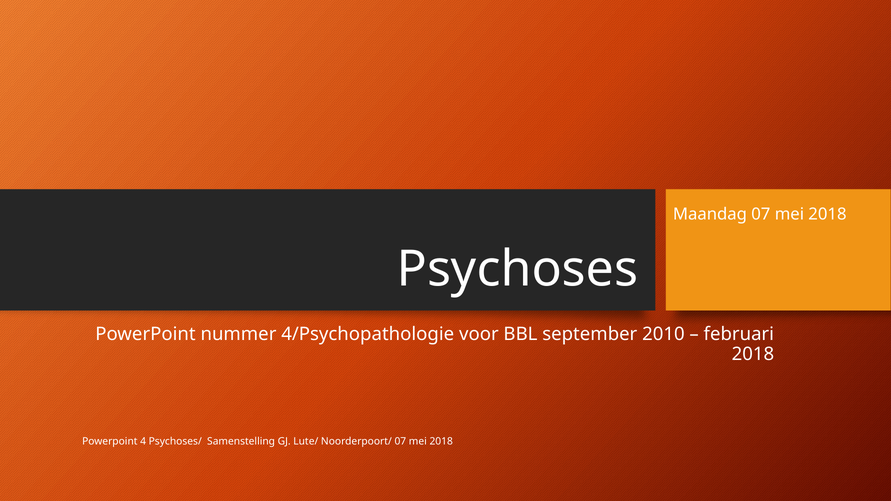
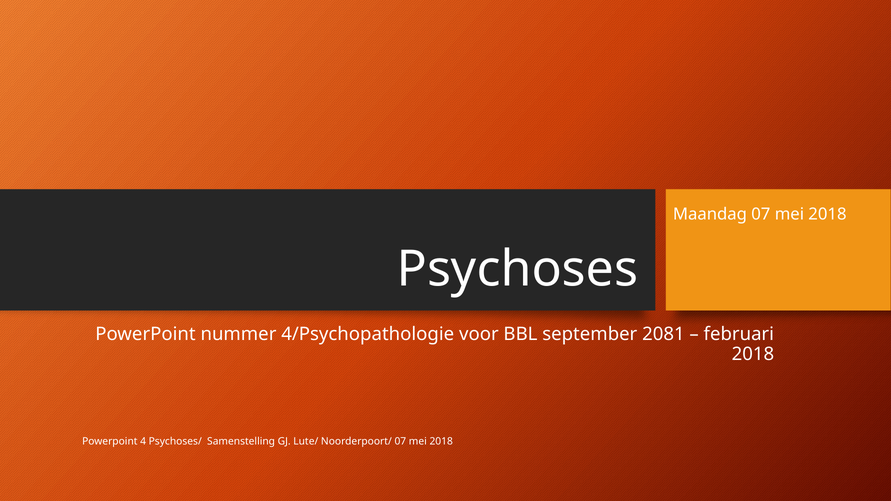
2010: 2010 -> 2081
